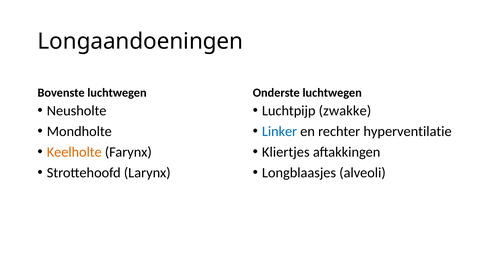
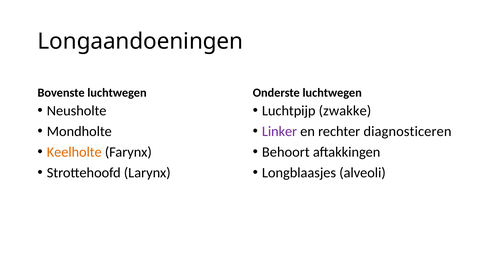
Linker colour: blue -> purple
hyperventilatie: hyperventilatie -> diagnosticeren
Kliertjes: Kliertjes -> Behoort
